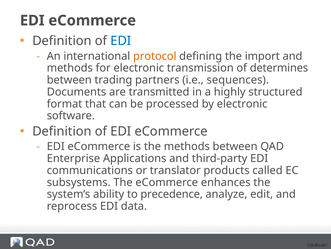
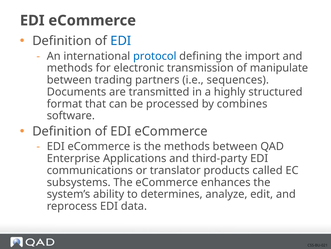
protocol colour: orange -> blue
determines: determines -> manipulate
by electronic: electronic -> combines
precedence: precedence -> determines
